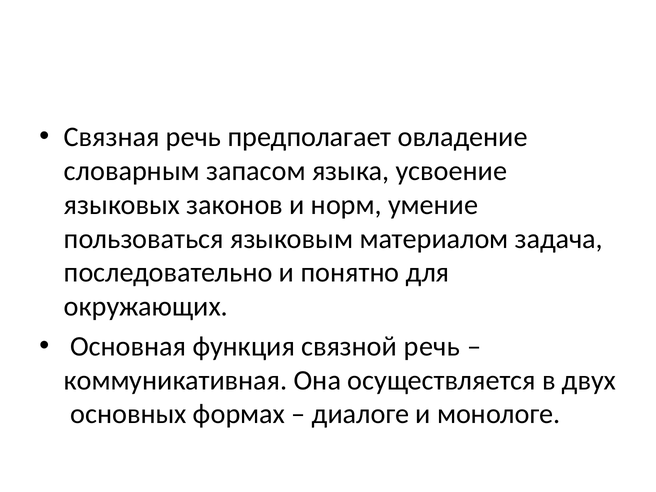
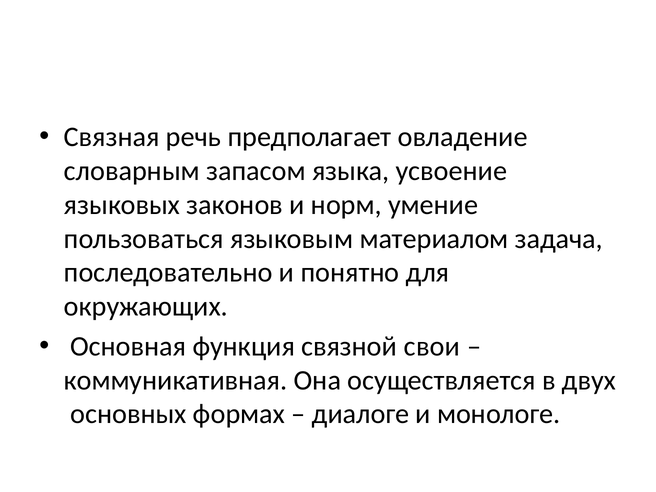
связной речь: речь -> свои
